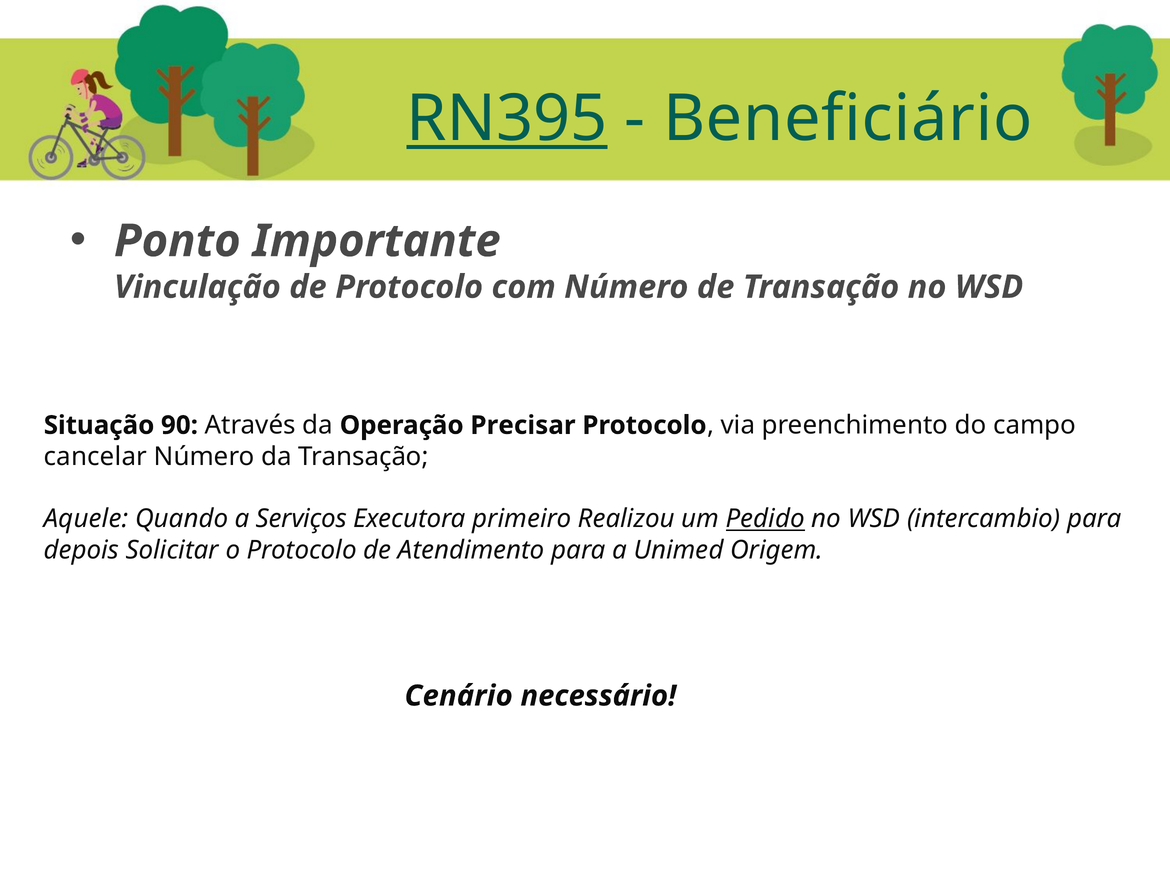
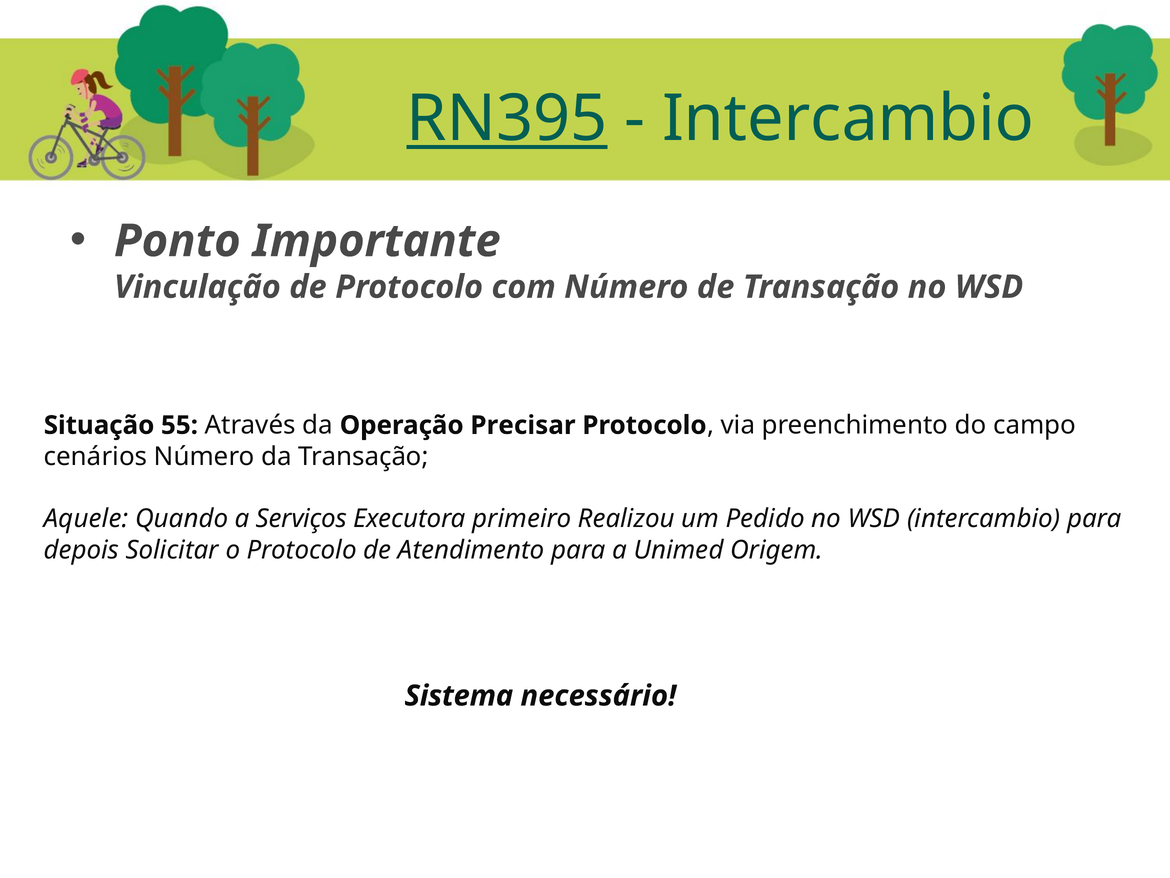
Beneficiário at (848, 119): Beneficiário -> Intercambio
90: 90 -> 55
cancelar: cancelar -> cenários
Pedido underline: present -> none
Cenário: Cenário -> Sistema
